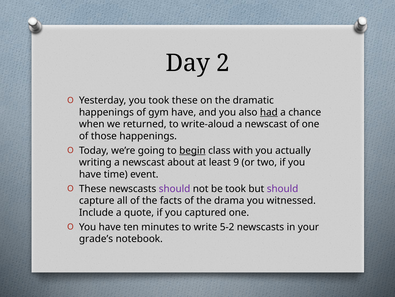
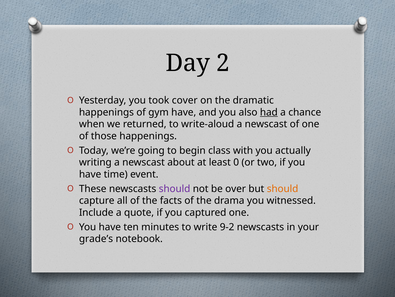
took these: these -> cover
begin underline: present -> none
9: 9 -> 0
be took: took -> over
should at (283, 188) colour: purple -> orange
5-2: 5-2 -> 9-2
